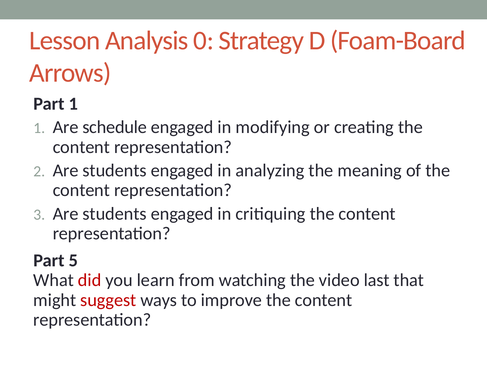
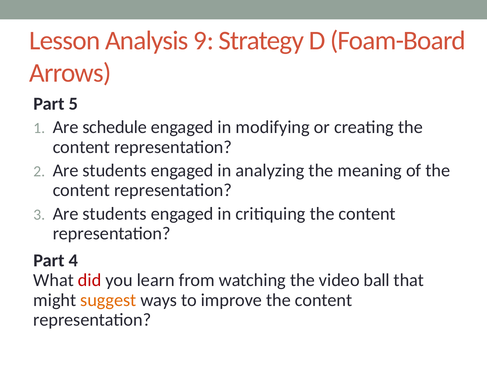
0: 0 -> 9
Part 1: 1 -> 5
5: 5 -> 4
last: last -> ball
suggest colour: red -> orange
